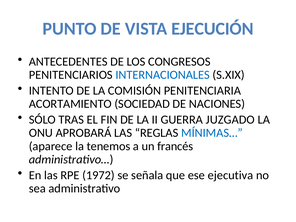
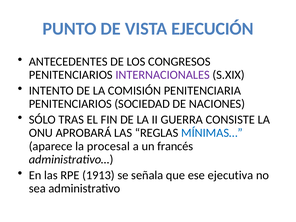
INTERNACIONALES colour: blue -> purple
ACORTAMIENTO at (70, 104): ACORTAMIENTO -> PENITENCIARIOS
JUZGADO: JUZGADO -> CONSISTE
tenemos: tenemos -> procesal
1972: 1972 -> 1913
